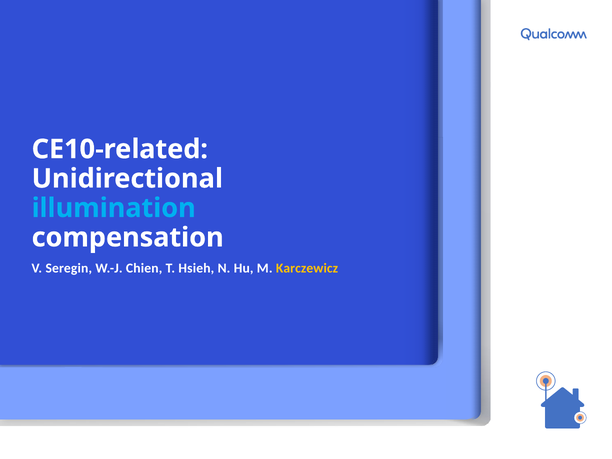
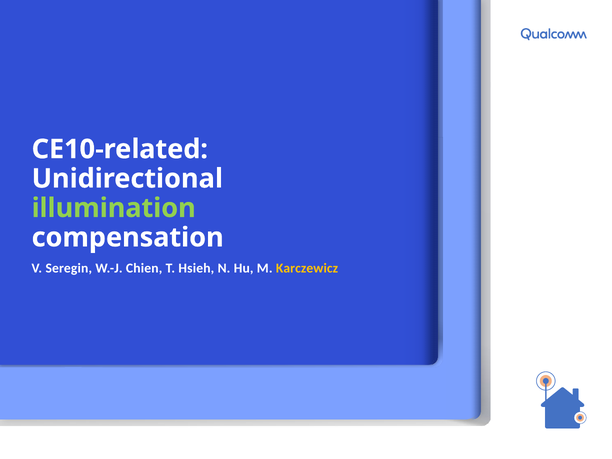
illumination colour: light blue -> light green
